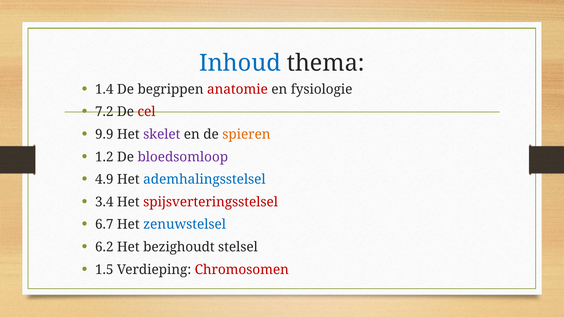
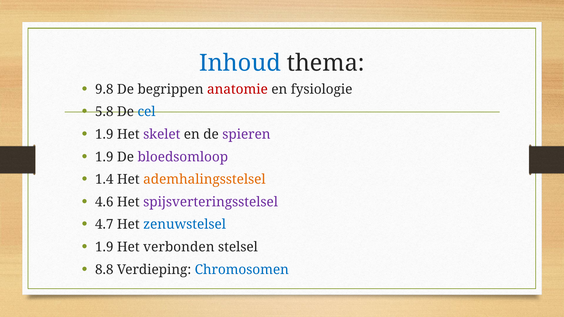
1.4: 1.4 -> 9.8
7.2: 7.2 -> 5.8
cel colour: red -> blue
9.9 at (104, 134): 9.9 -> 1.9
spieren colour: orange -> purple
1.2 at (104, 157): 1.2 -> 1.9
4.9: 4.9 -> 1.4
ademhalingsstelsel colour: blue -> orange
3.4: 3.4 -> 4.6
spijsverteringsstelsel colour: red -> purple
6.7: 6.7 -> 4.7
6.2 at (104, 247): 6.2 -> 1.9
bezighoudt: bezighoudt -> verbonden
1.5: 1.5 -> 8.8
Chromosomen colour: red -> blue
